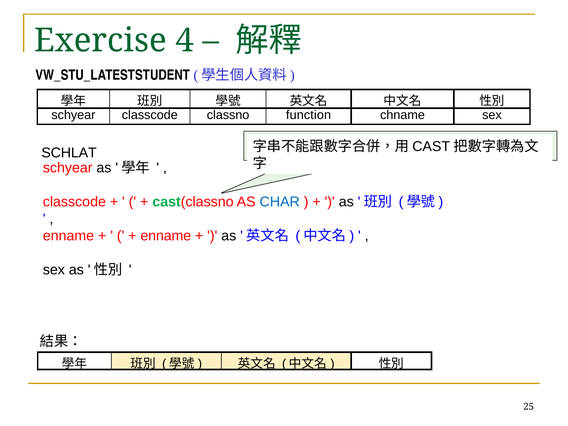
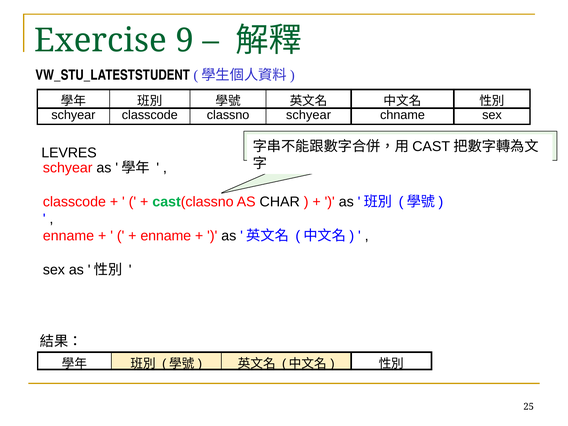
4: 4 -> 9
classno function: function -> schyear
SCHLAT: SCHLAT -> LEVRES
CHAR colour: blue -> black
